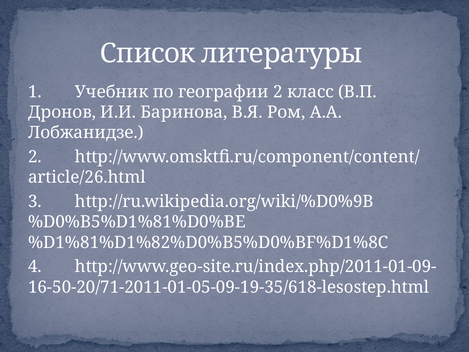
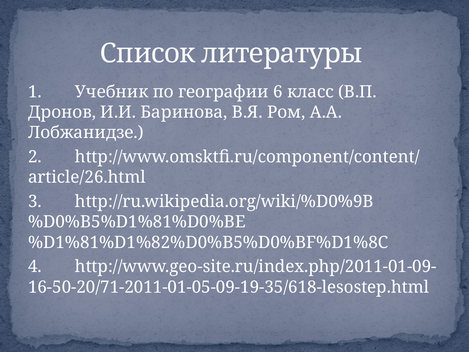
географии 2: 2 -> 6
